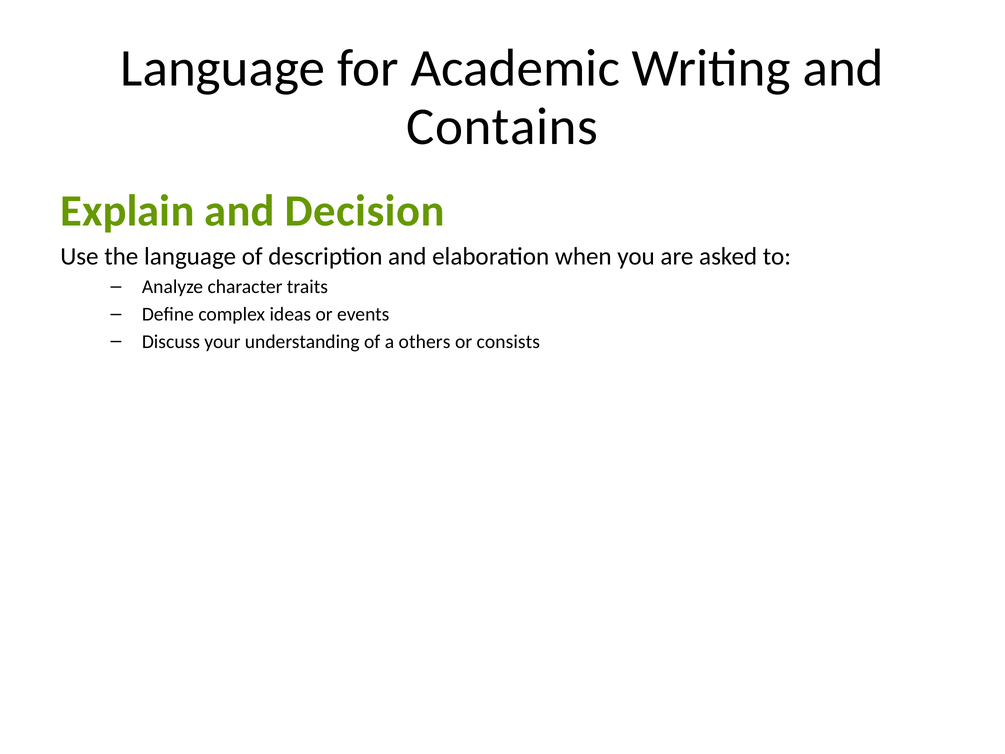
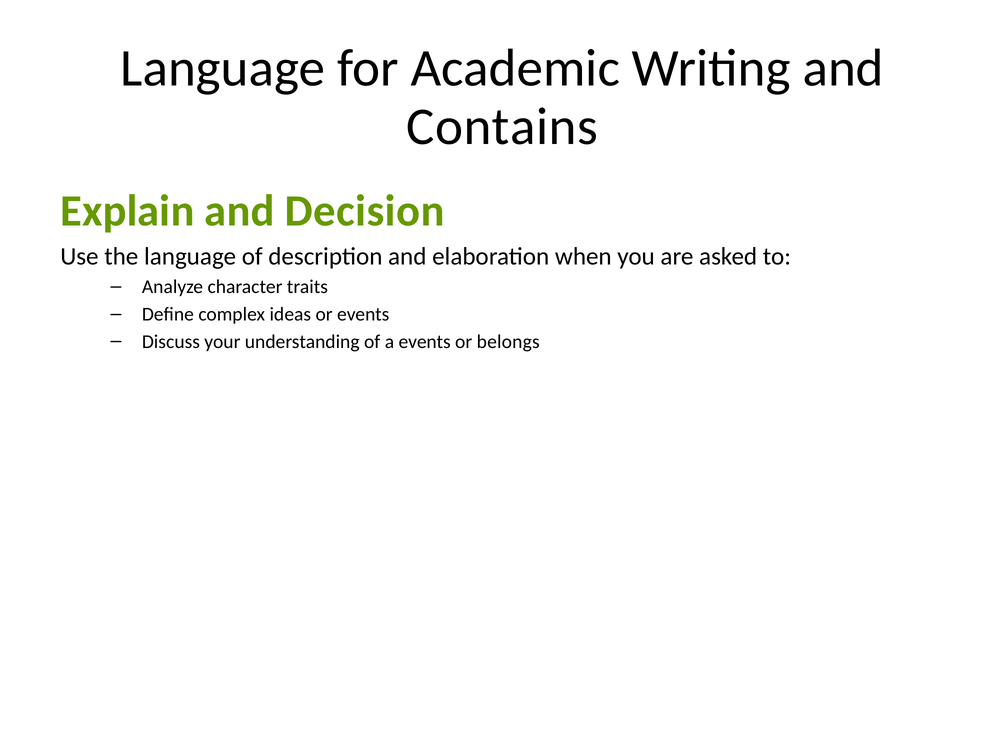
a others: others -> events
consists: consists -> belongs
